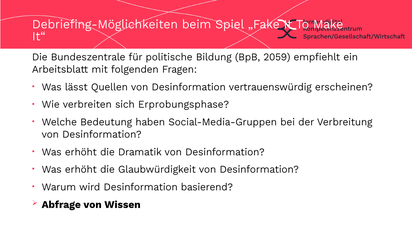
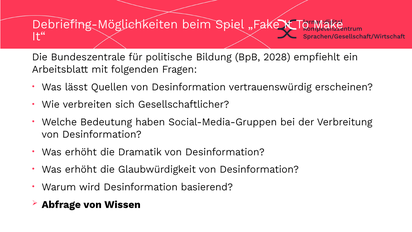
2059: 2059 -> 2028
Erprobungsphase: Erprobungsphase -> Gesellschaftlicher
